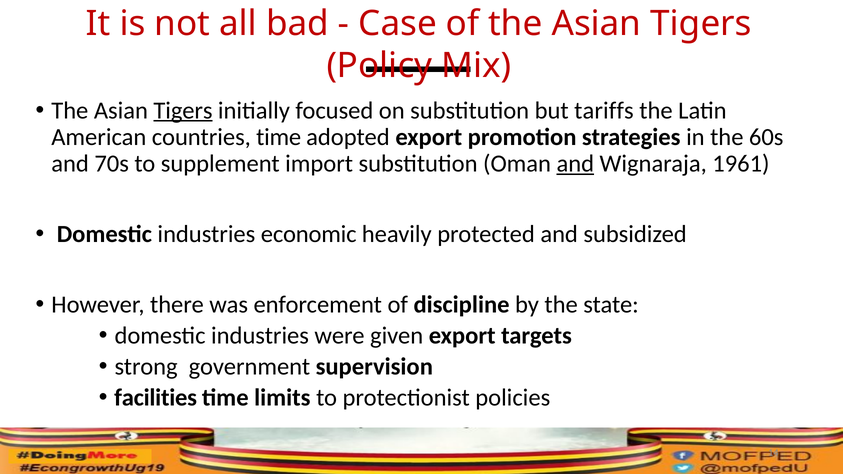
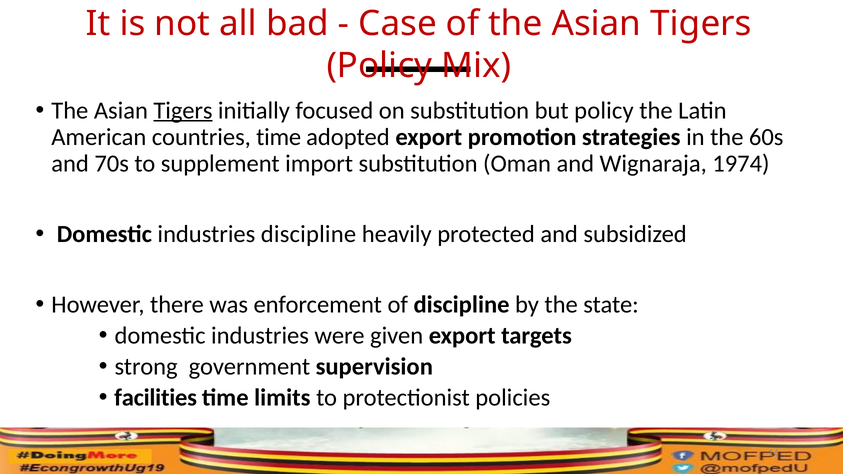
but tariffs: tariffs -> policy
and at (575, 164) underline: present -> none
1961: 1961 -> 1974
industries economic: economic -> discipline
